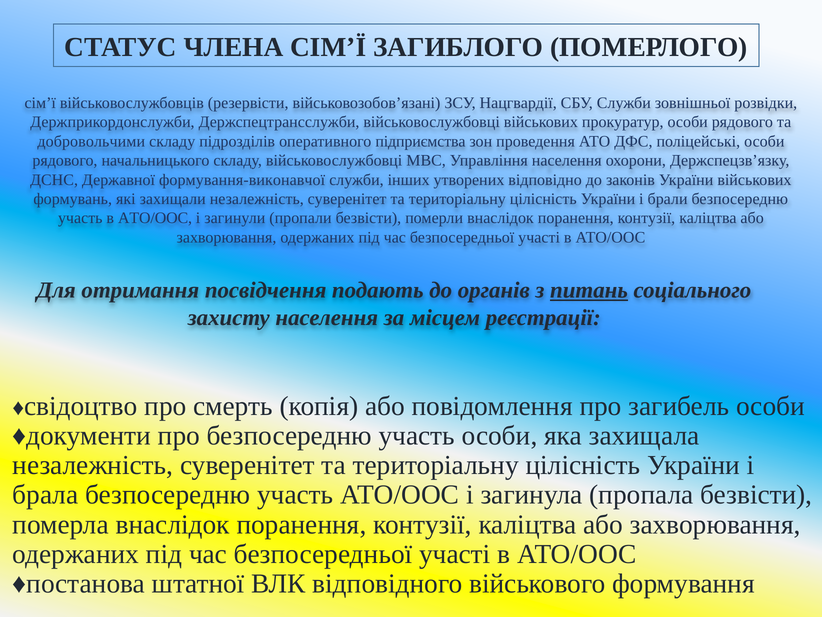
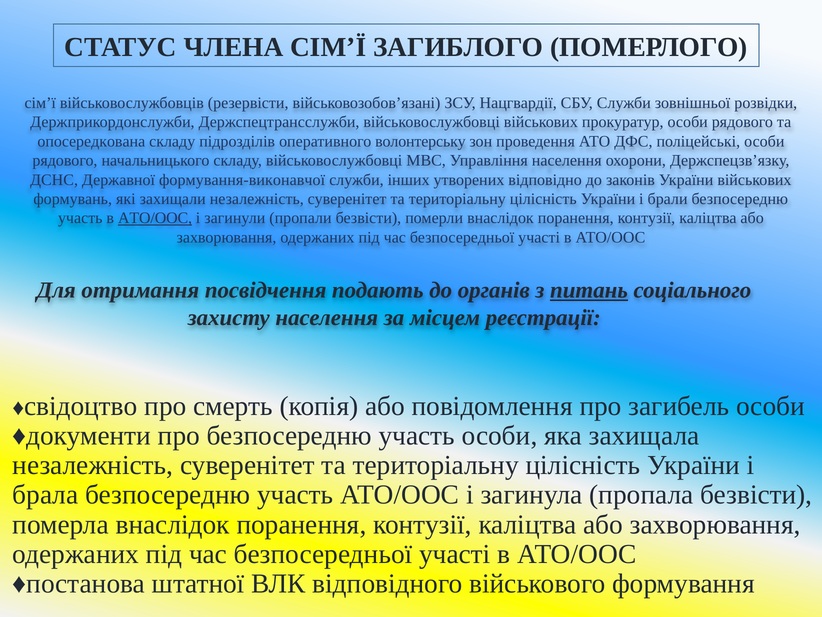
добровольчими: добровольчими -> опосередкована
підприємства: підприємства -> волонтерську
АТО/ООС at (155, 218) underline: none -> present
